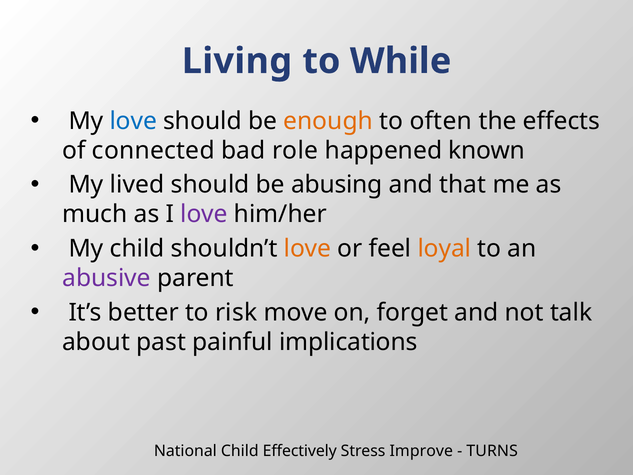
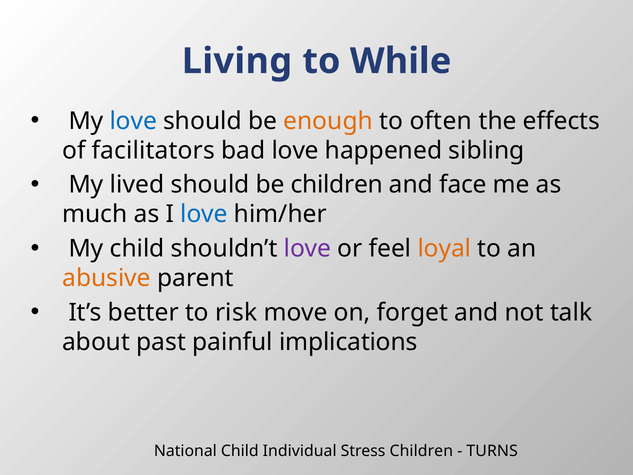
connected: connected -> facilitators
bad role: role -> love
known: known -> sibling
be abusing: abusing -> children
that: that -> face
love at (204, 214) colour: purple -> blue
love at (308, 249) colour: orange -> purple
abusive colour: purple -> orange
Effectively: Effectively -> Individual
Stress Improve: Improve -> Children
